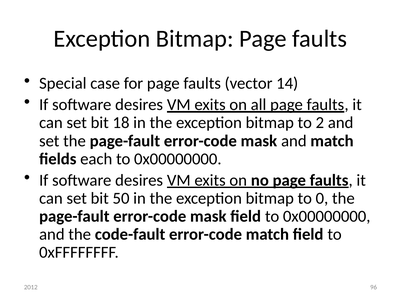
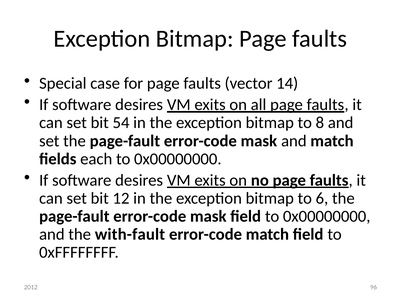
18: 18 -> 54
2: 2 -> 8
50: 50 -> 12
0: 0 -> 6
code-fault: code-fault -> with-fault
